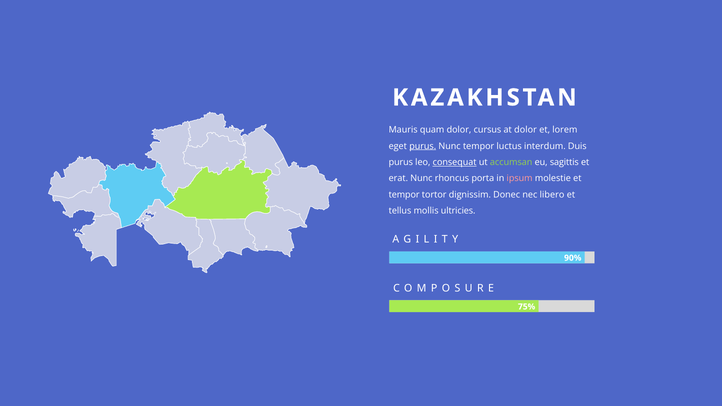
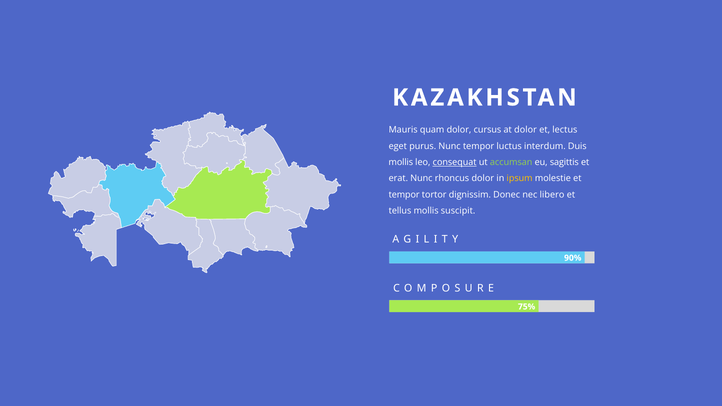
lorem: lorem -> lectus
purus at (423, 146) underline: present -> none
purus at (401, 162): purus -> mollis
rhoncus porta: porta -> dolor
ipsum colour: pink -> yellow
ultricies: ultricies -> suscipit
